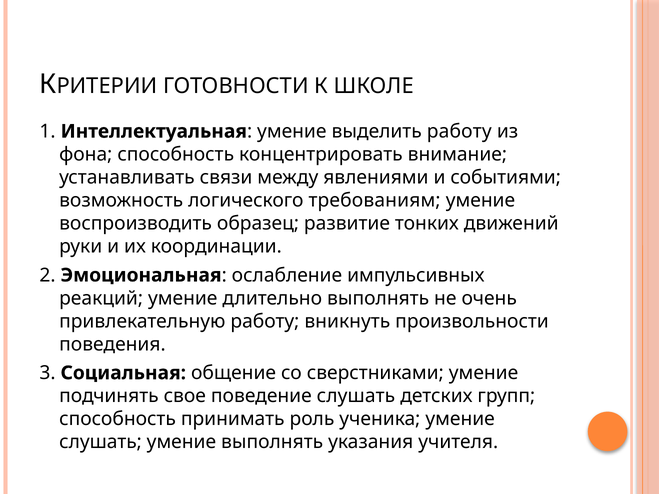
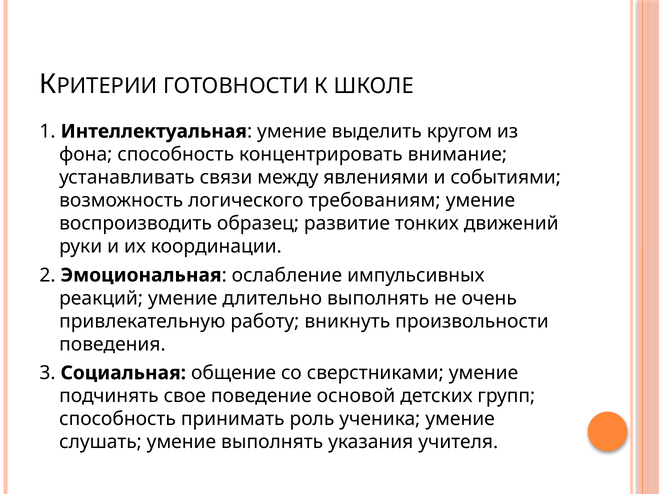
выделить работу: работу -> кругом
поведение слушать: слушать -> основой
